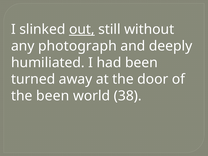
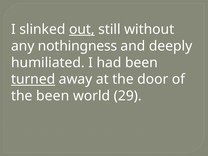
photograph: photograph -> nothingness
turned underline: none -> present
38: 38 -> 29
